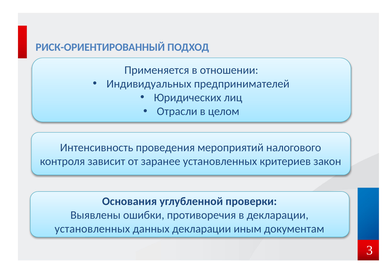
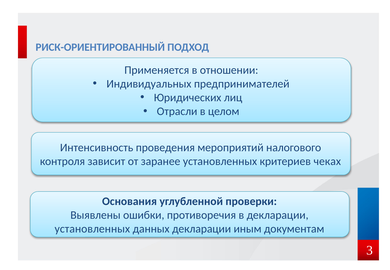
закон: закон -> чеках
